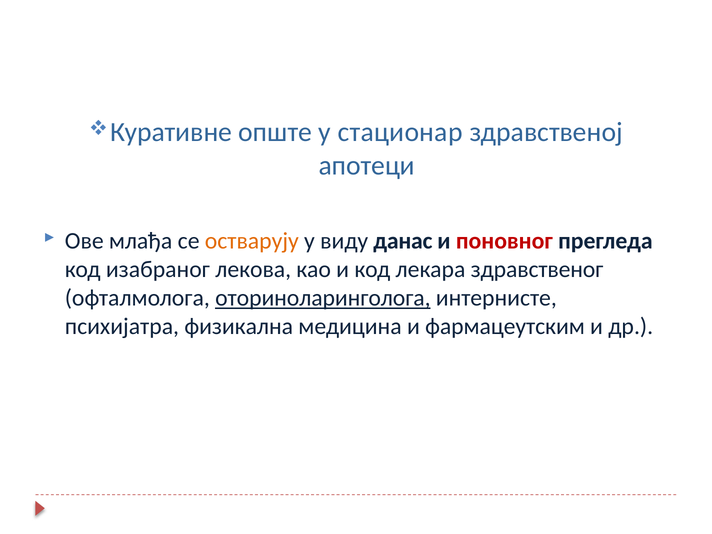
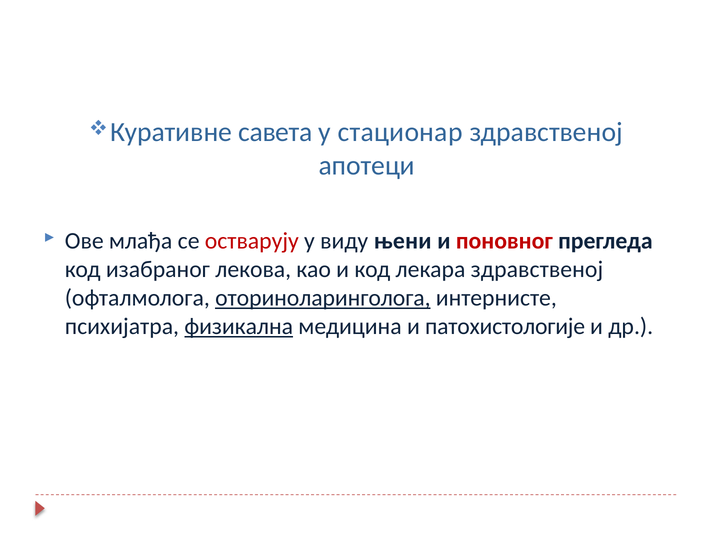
опште: опште -> савета
остварују colour: orange -> red
данас: данас -> њени
лекара здравственог: здравственог -> здравственој
физикална underline: none -> present
фармацеутским: фармацеутским -> патохистологије
